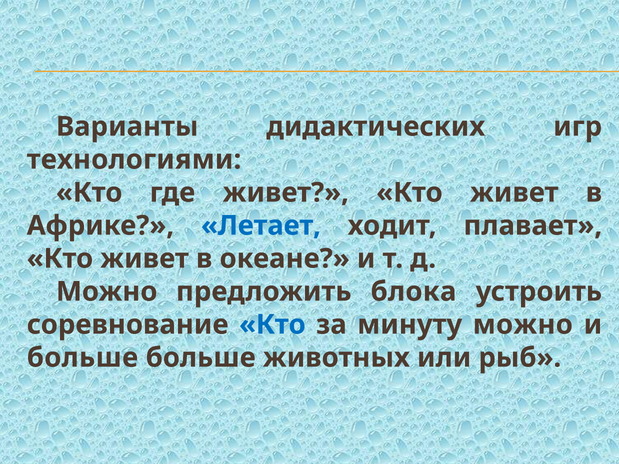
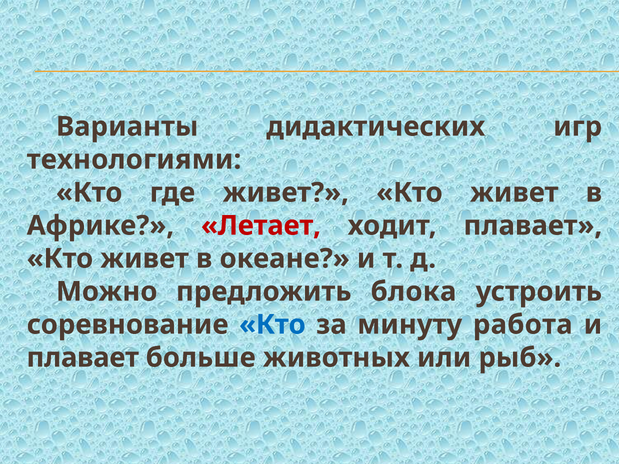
Летает colour: blue -> red
минуту можно: можно -> работа
больше at (82, 358): больше -> плавает
